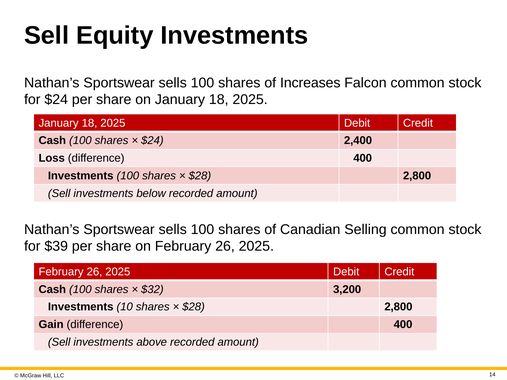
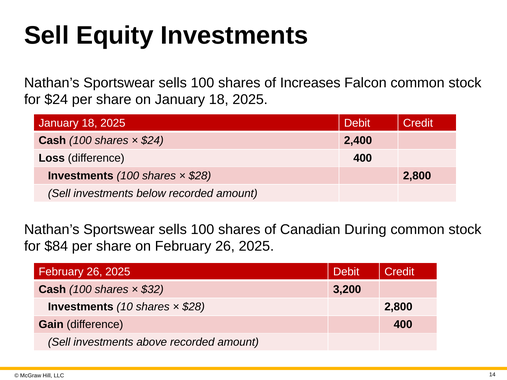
Selling: Selling -> During
$39: $39 -> $84
